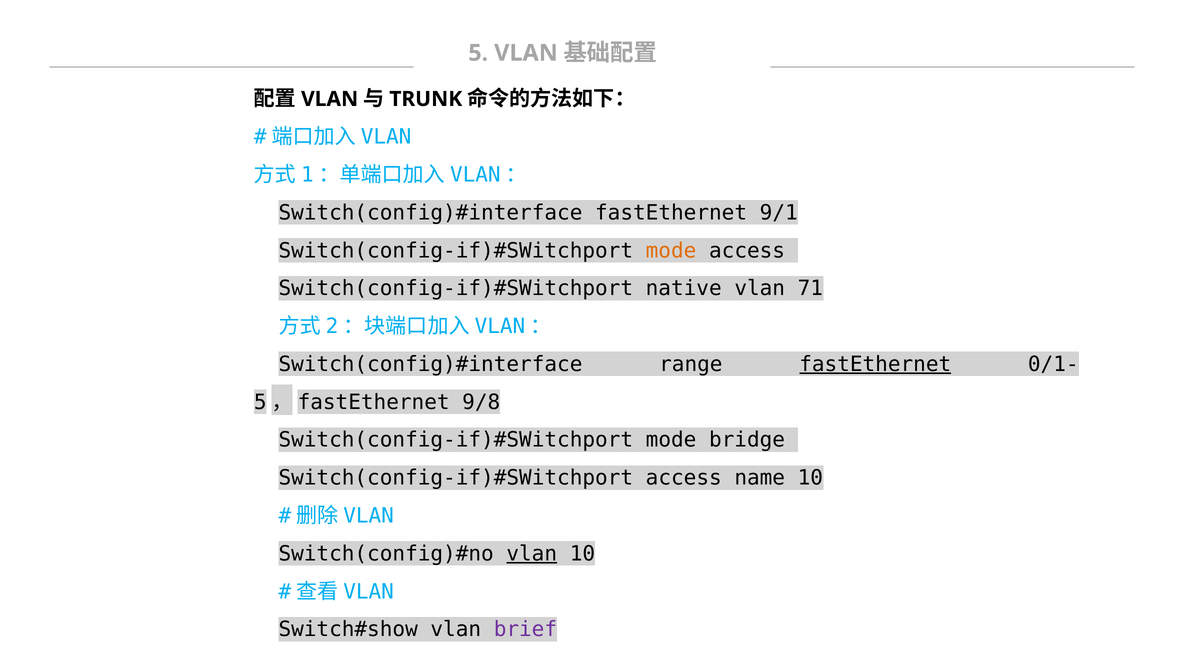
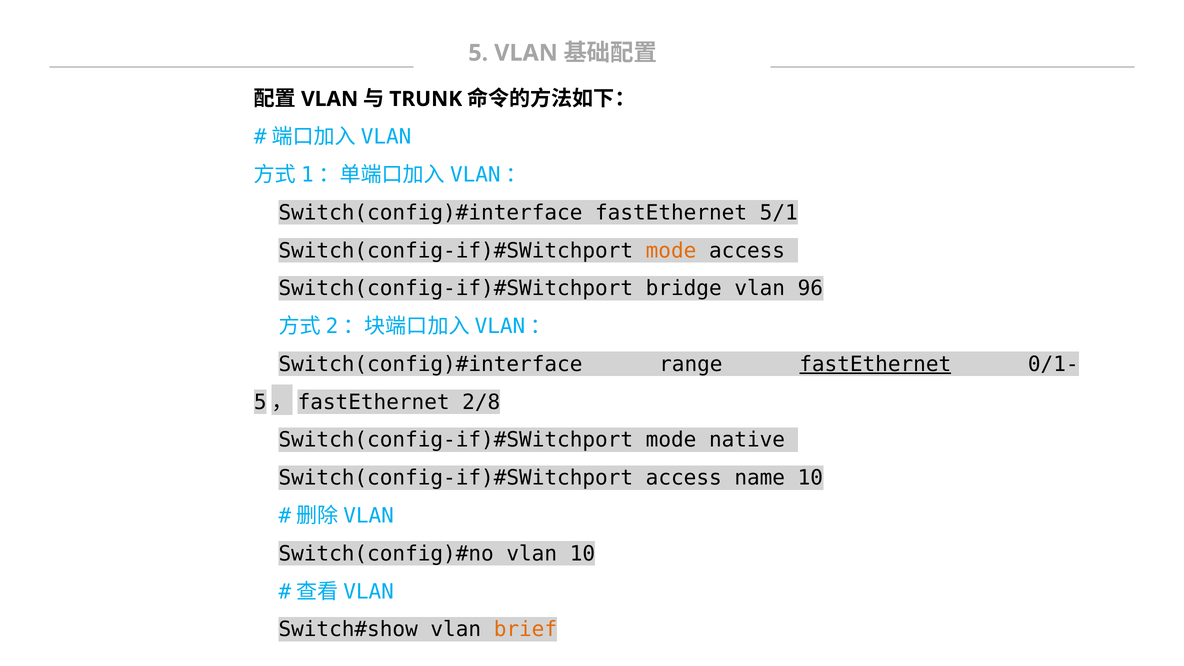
9/1: 9/1 -> 5/1
native: native -> bridge
71: 71 -> 96
9/8: 9/8 -> 2/8
bridge: bridge -> native
vlan at (532, 554) underline: present -> none
brief colour: purple -> orange
